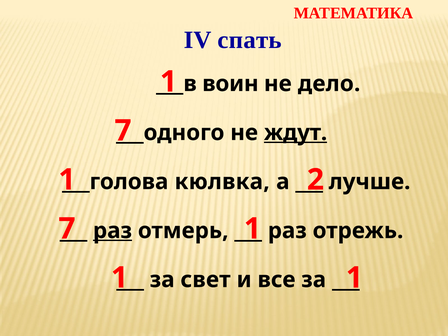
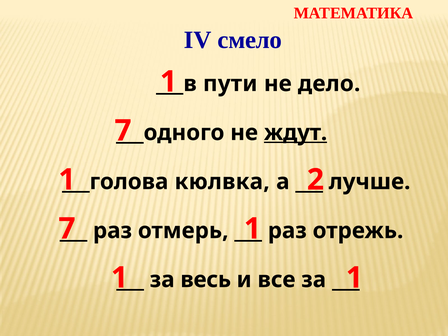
спать: спать -> смело
воин: воин -> пути
раз at (112, 231) underline: present -> none
свет: свет -> весь
